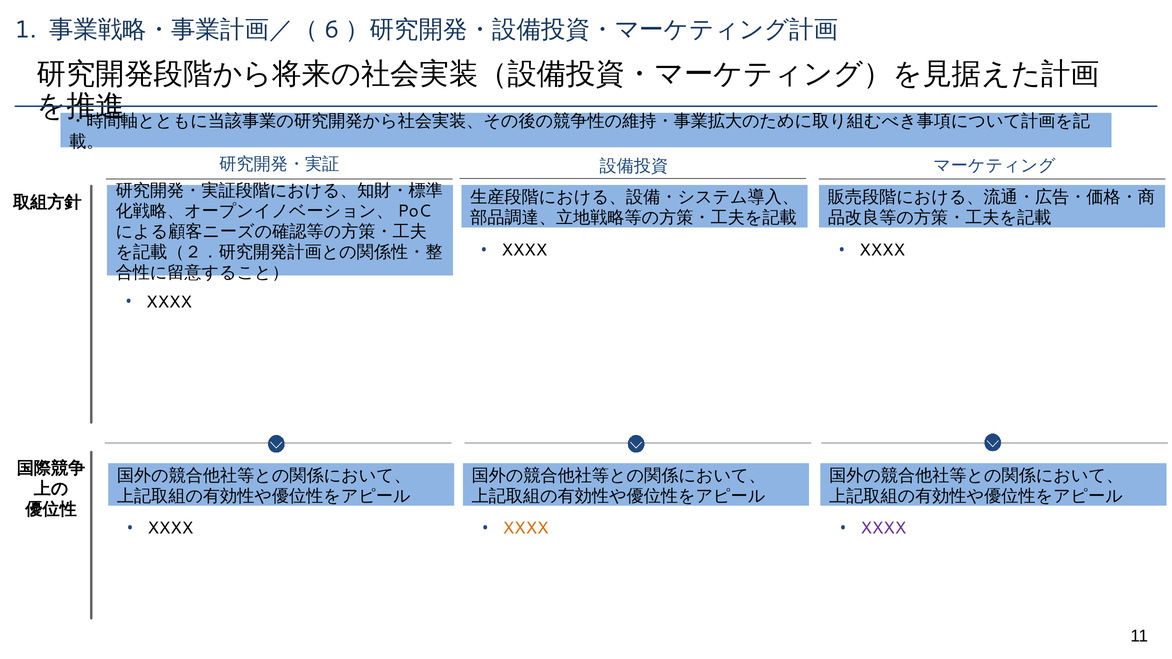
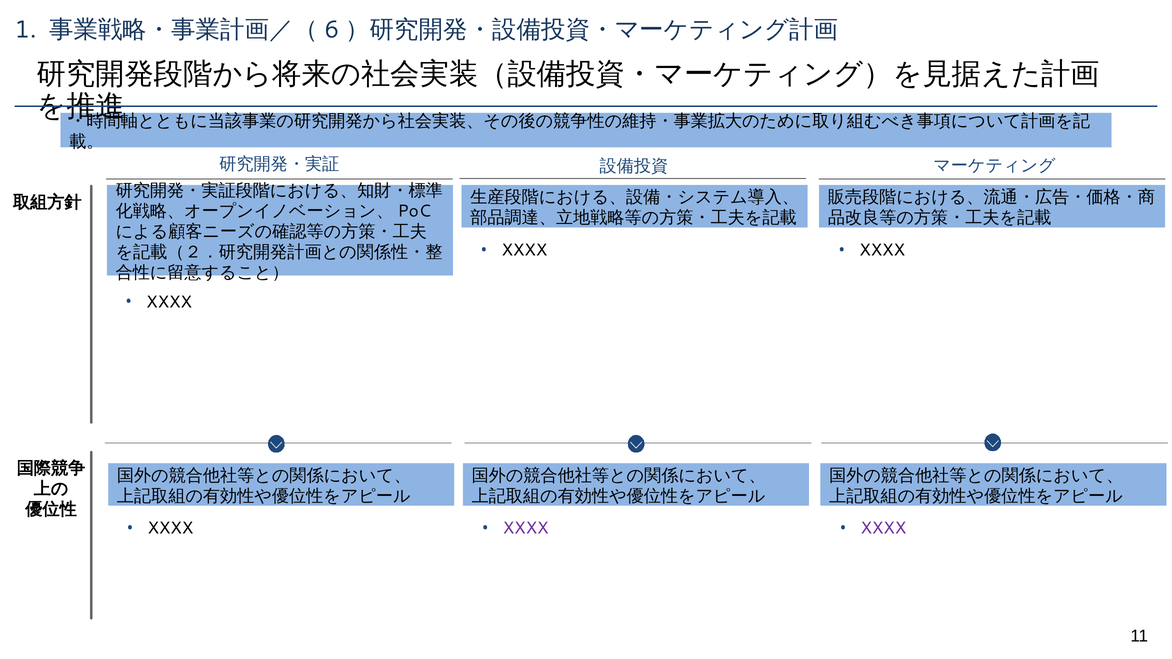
XXXX at (526, 529) colour: orange -> purple
